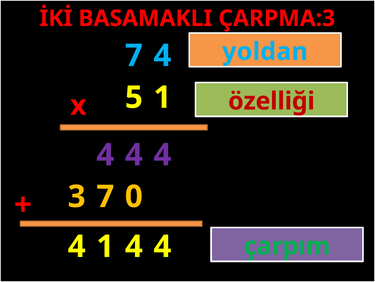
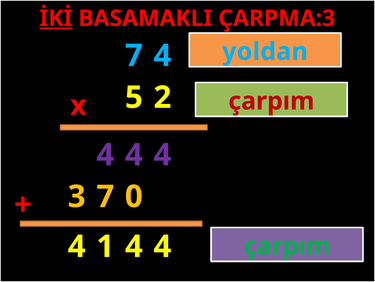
İKİ underline: none -> present
5 1: 1 -> 2
özelliği at (271, 101): özelliği -> çarpım
